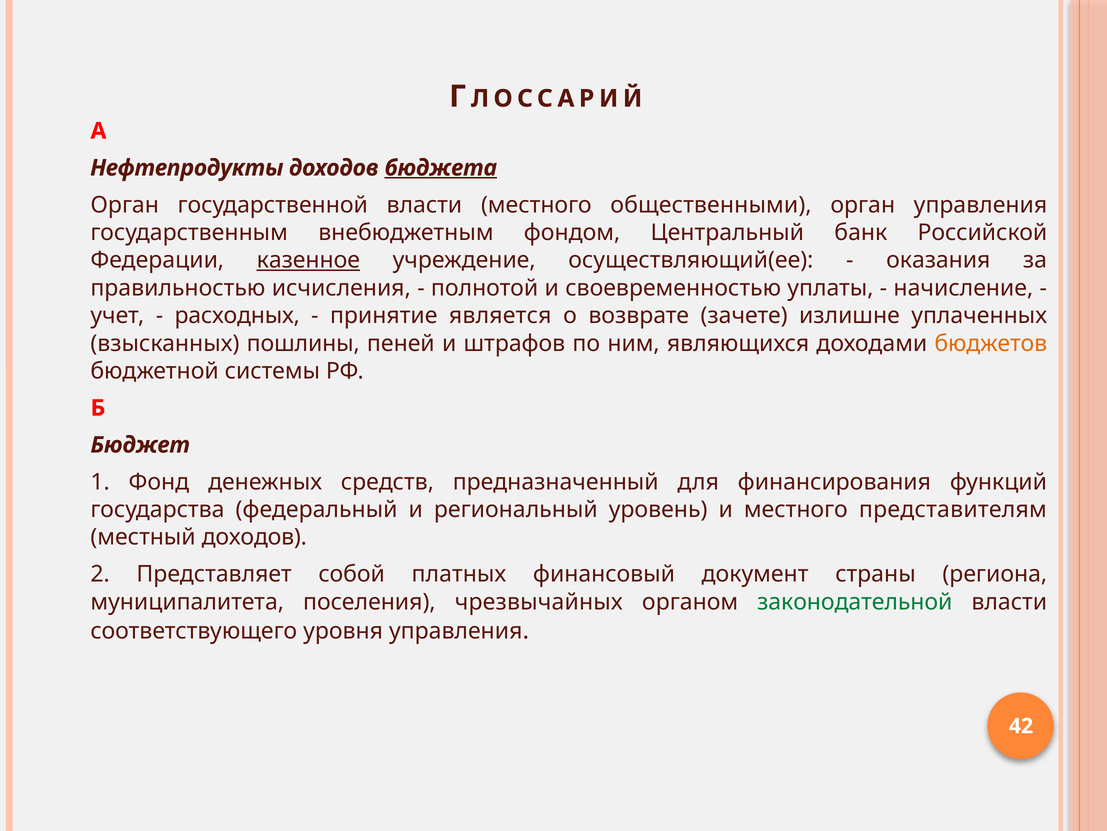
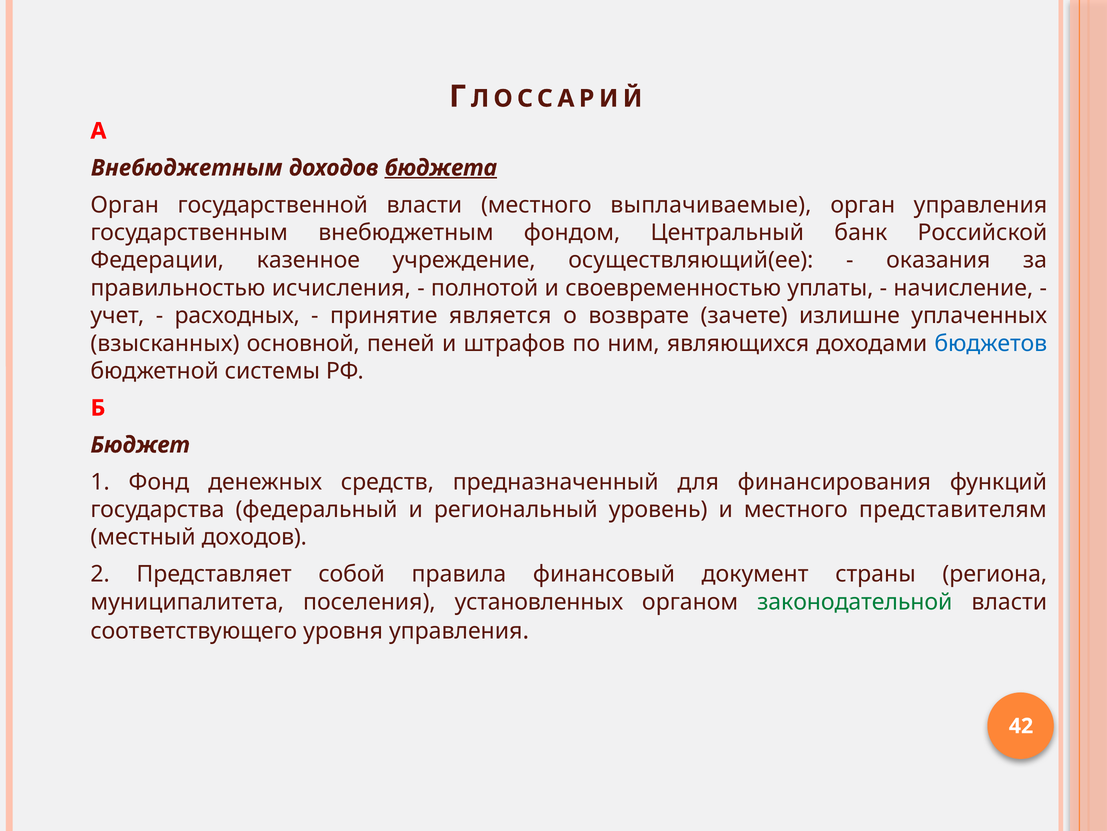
Нефтепродукты at (187, 168): Нефтепродукты -> Внебюджетным
общественными: общественными -> выплачиваемые
казенное underline: present -> none
пошлины: пошлины -> основной
бюджетов colour: orange -> blue
платных: платных -> правила
чрезвычайных: чрезвычайных -> установленных
